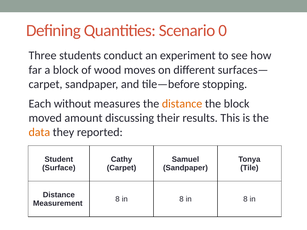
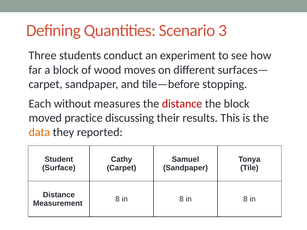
0: 0 -> 3
distance at (182, 104) colour: orange -> red
amount: amount -> practice
